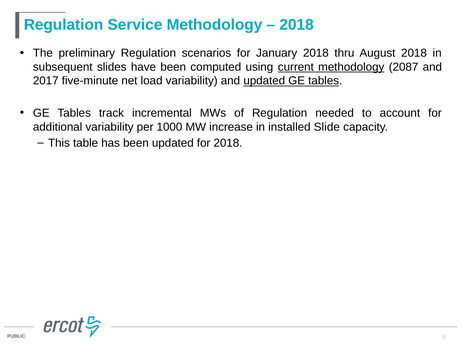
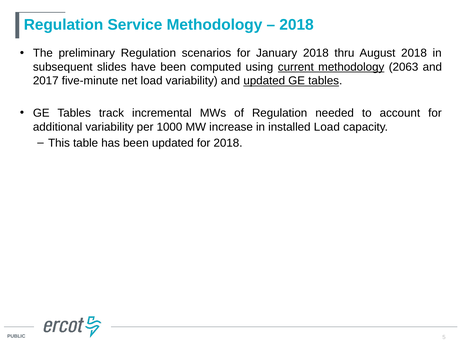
2087: 2087 -> 2063
installed Slide: Slide -> Load
